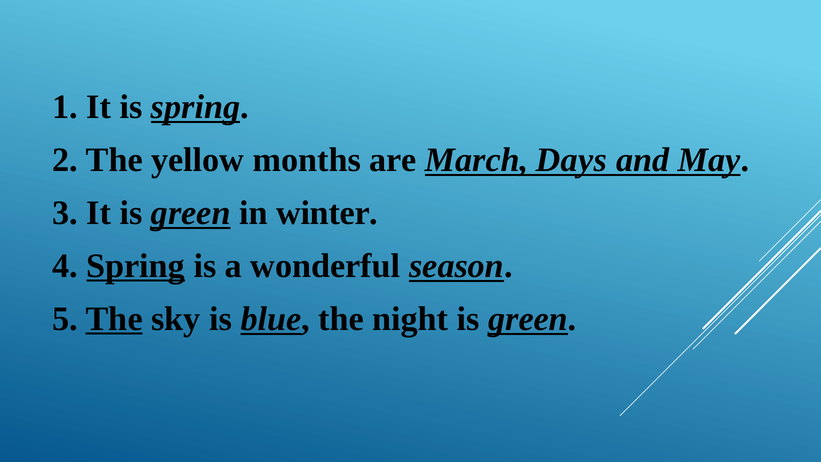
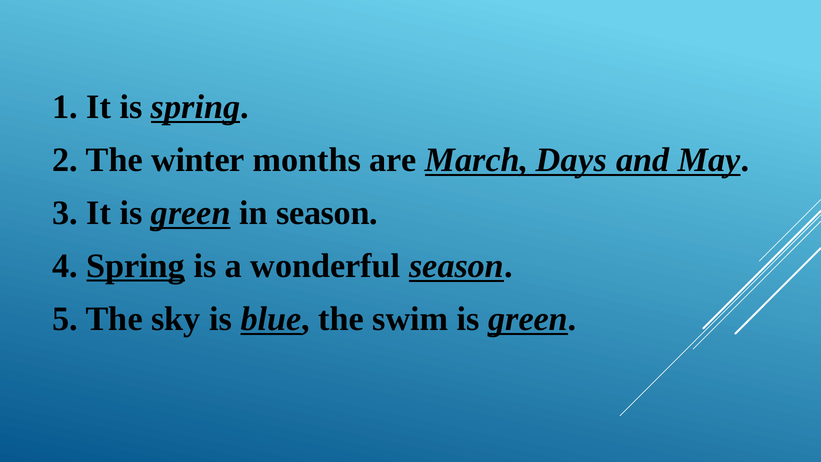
yellow: yellow -> winter
in winter: winter -> season
The at (114, 319) underline: present -> none
night: night -> swim
